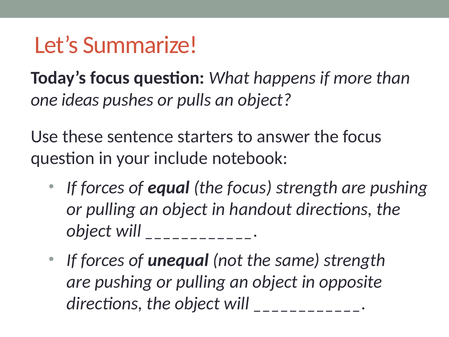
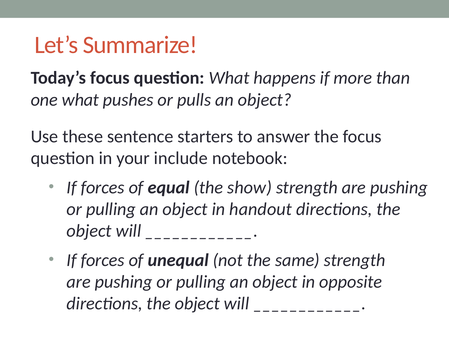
one ideas: ideas -> what
equal the focus: focus -> show
